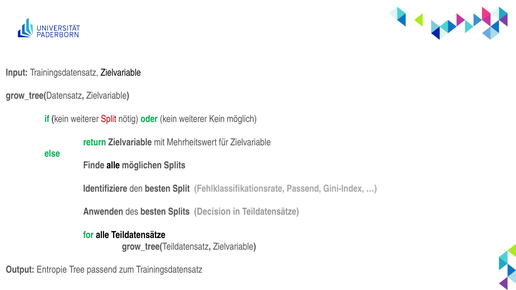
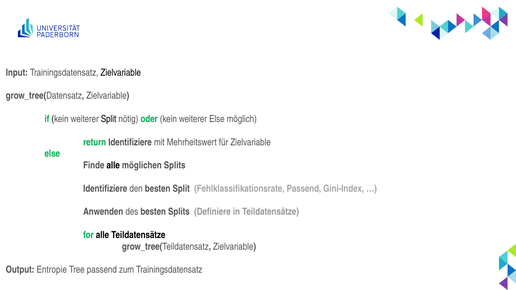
Split at (109, 119) colour: red -> black
weiterer Kein: Kein -> Else
return Zielvariable: Zielvariable -> Identifiziere
Decision: Decision -> Definiere
